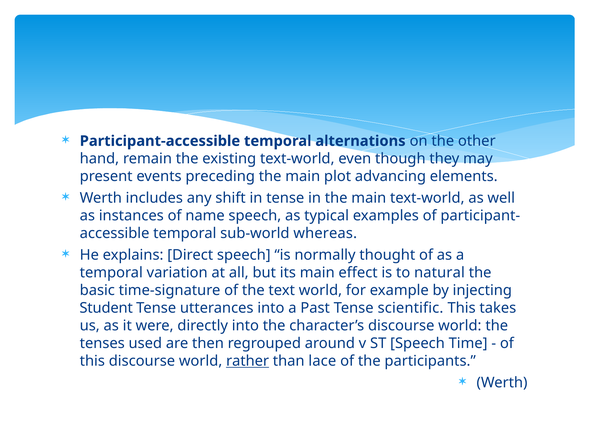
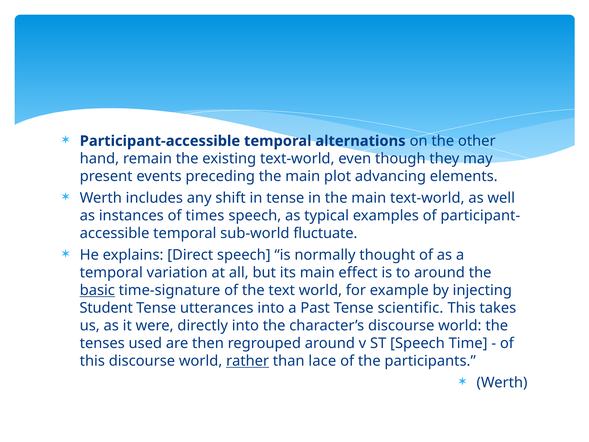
name: name -> times
whereas: whereas -> fluctuate
to natural: natural -> around
basic underline: none -> present
